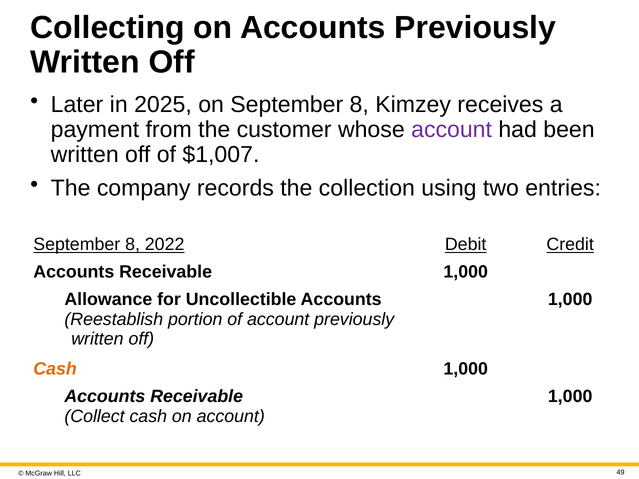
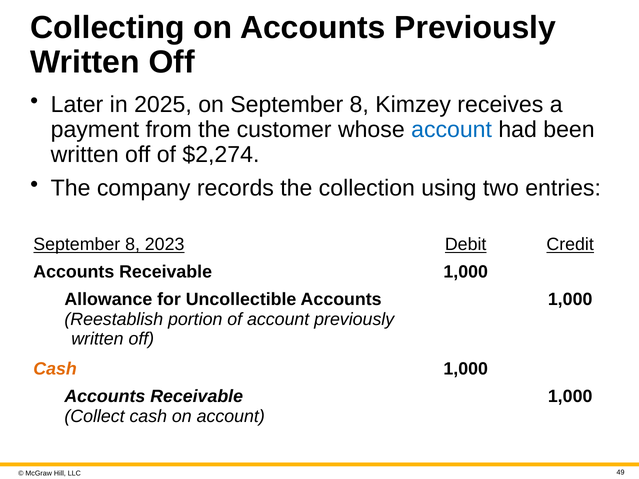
account at (452, 130) colour: purple -> blue
$1,007: $1,007 -> $2,274
2022: 2022 -> 2023
